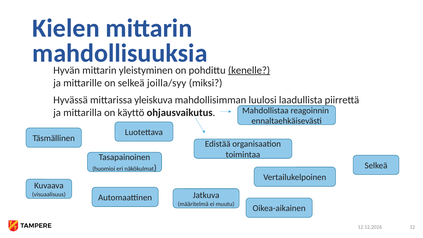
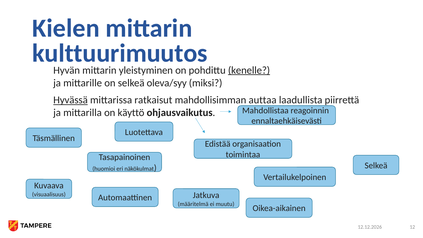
mahdollisuuksia: mahdollisuuksia -> kulttuurimuutos
joilla/syy: joilla/syy -> oleva/syy
Hyvässä underline: none -> present
yleiskuva: yleiskuva -> ratkaisut
luulosi: luulosi -> auttaa
